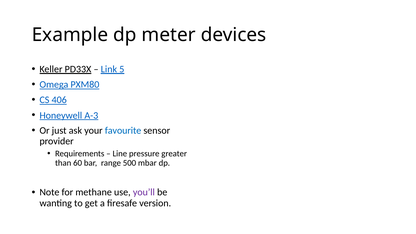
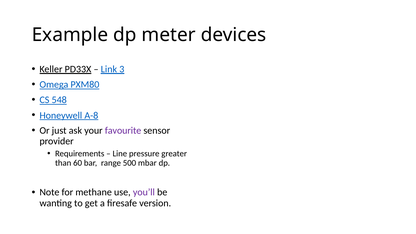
5: 5 -> 3
406: 406 -> 548
A-3: A-3 -> A-8
favourite colour: blue -> purple
